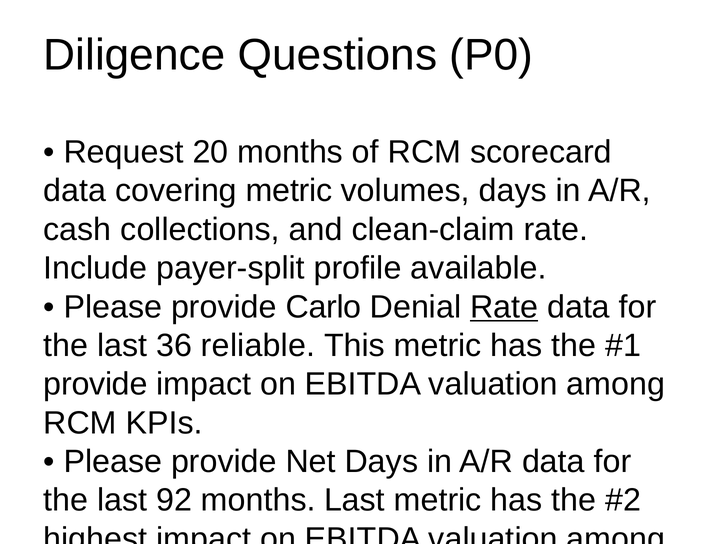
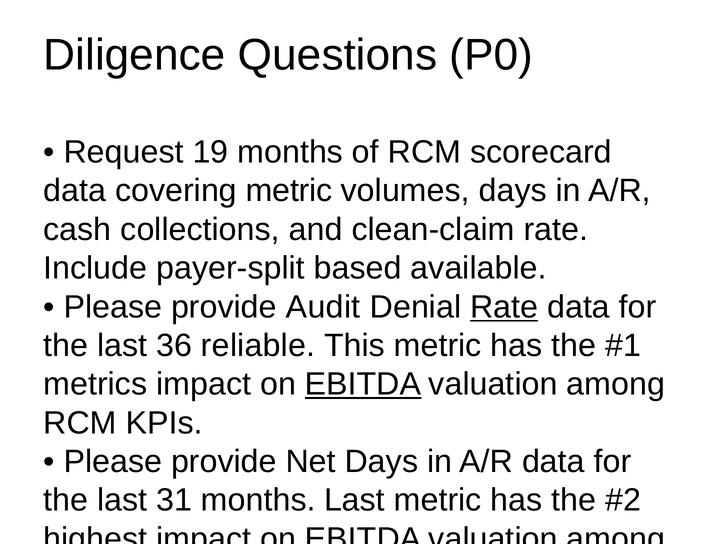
20: 20 -> 19
profile: profile -> based
Carlo: Carlo -> Audit
provide at (95, 384): provide -> metrics
EBITDA at (363, 384) underline: none -> present
92: 92 -> 31
